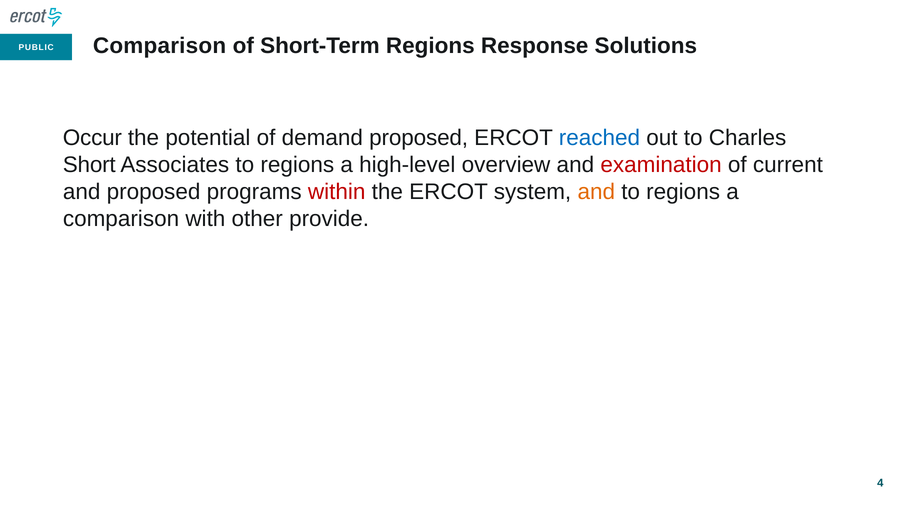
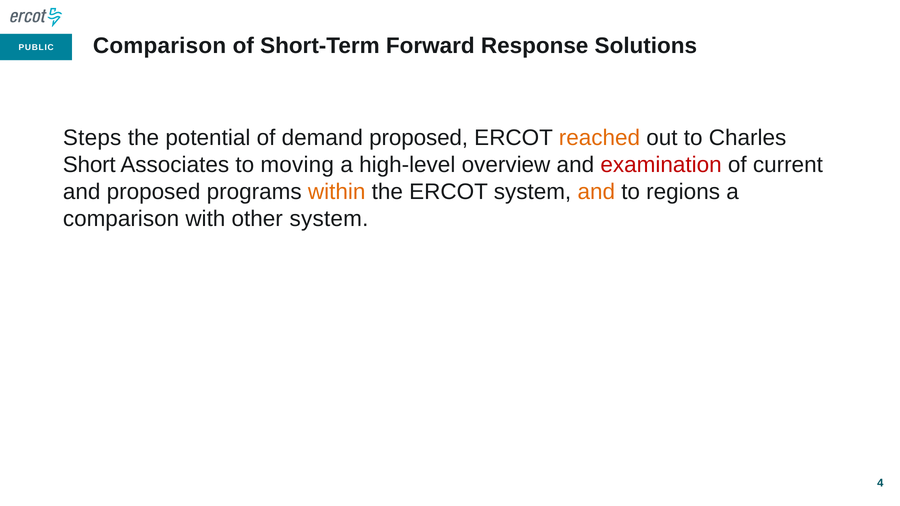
Short-Term Regions: Regions -> Forward
Occur: Occur -> Steps
reached colour: blue -> orange
Associates to regions: regions -> moving
within colour: red -> orange
other provide: provide -> system
